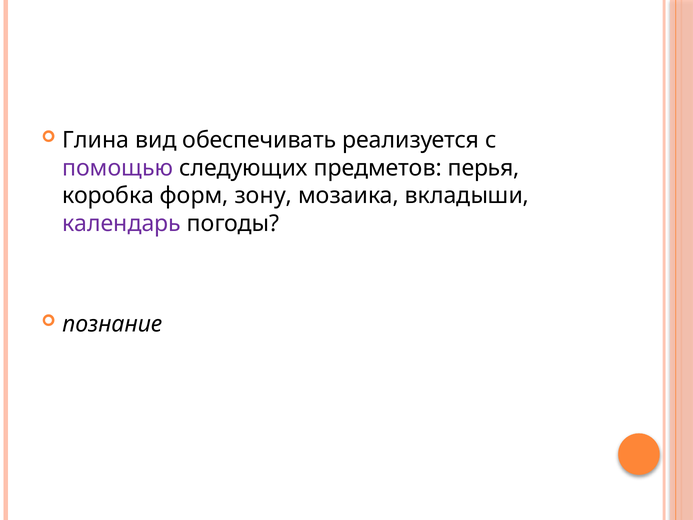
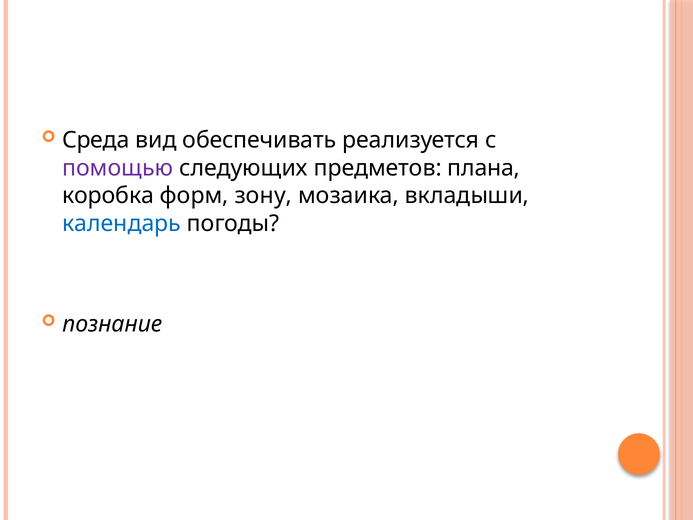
Глина: Глина -> Среда
перья: перья -> плана
календарь colour: purple -> blue
